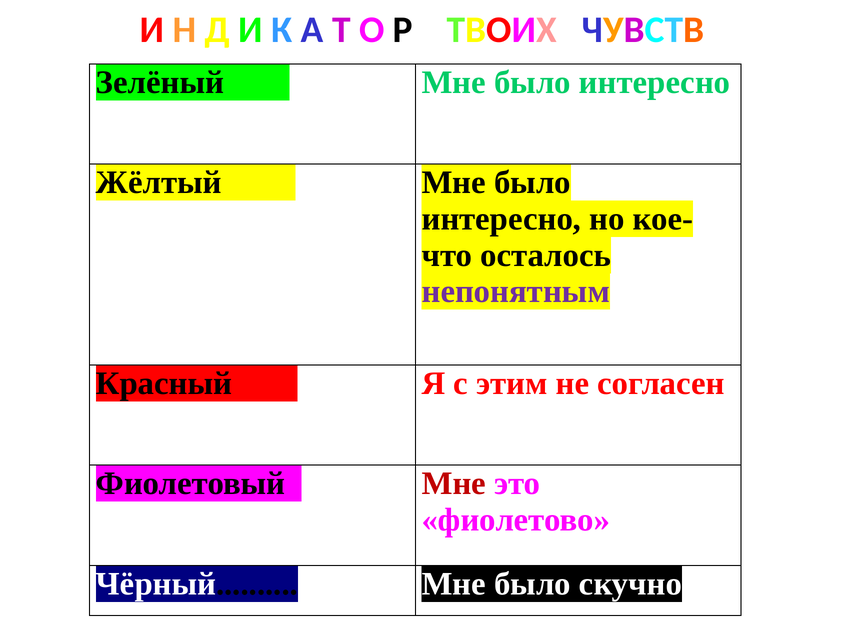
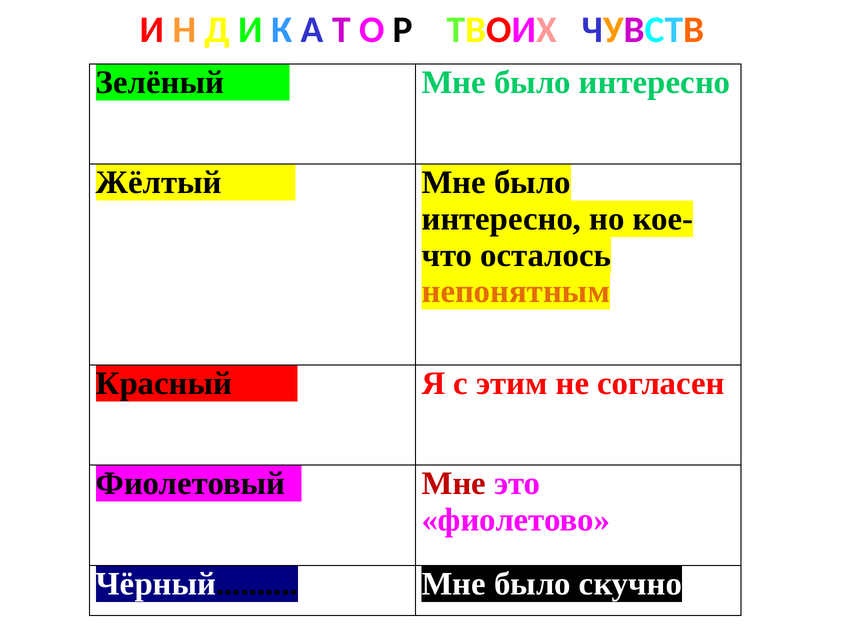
непонятным colour: purple -> orange
